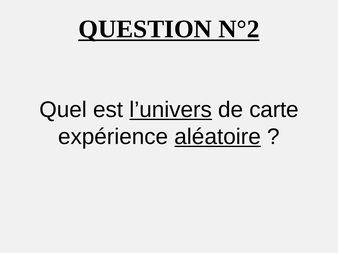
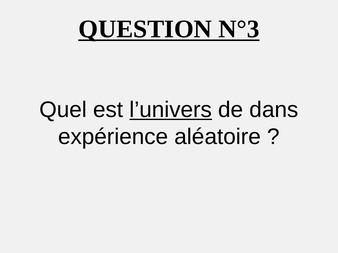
N°2: N°2 -> N°3
carte: carte -> dans
aléatoire underline: present -> none
